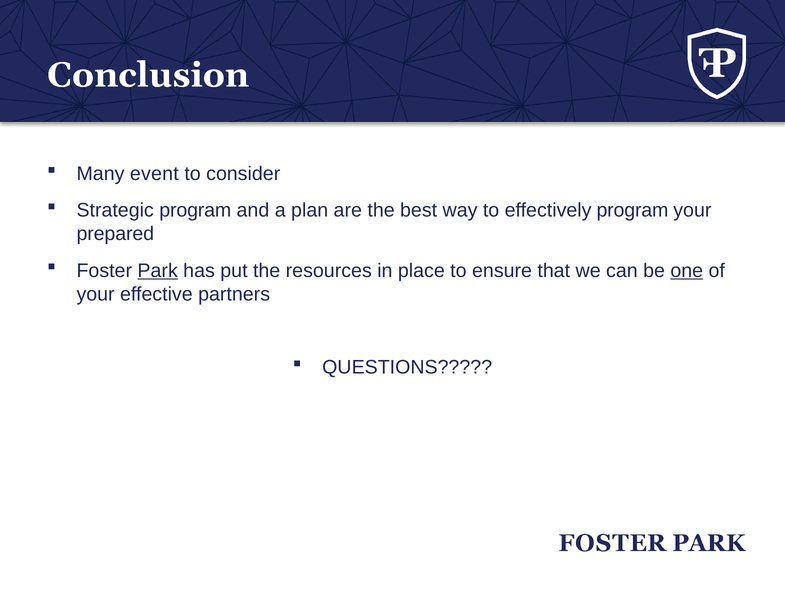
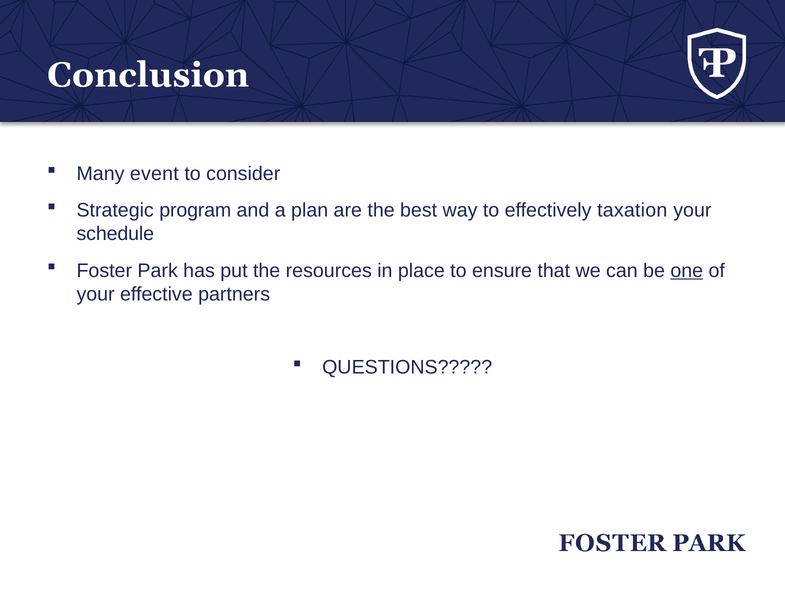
effectively program: program -> taxation
prepared: prepared -> schedule
Park underline: present -> none
